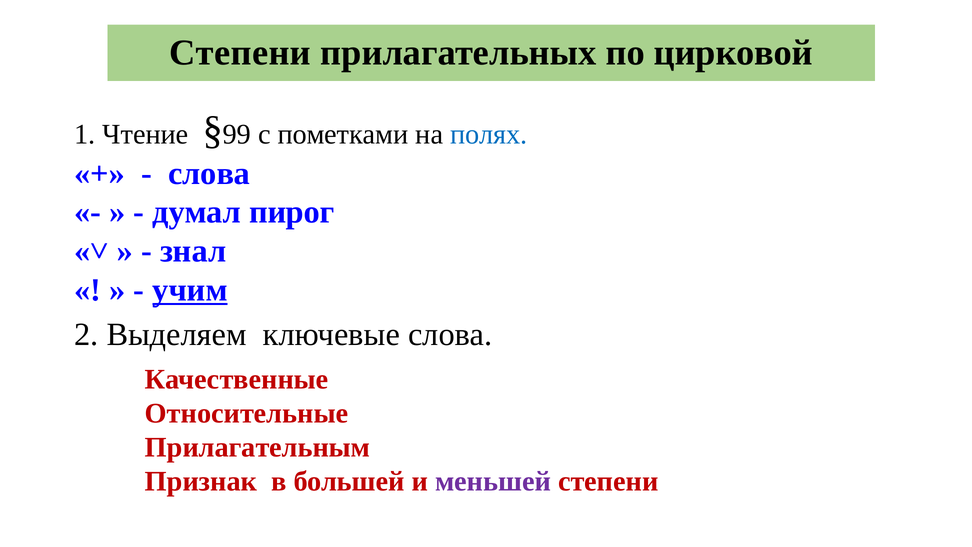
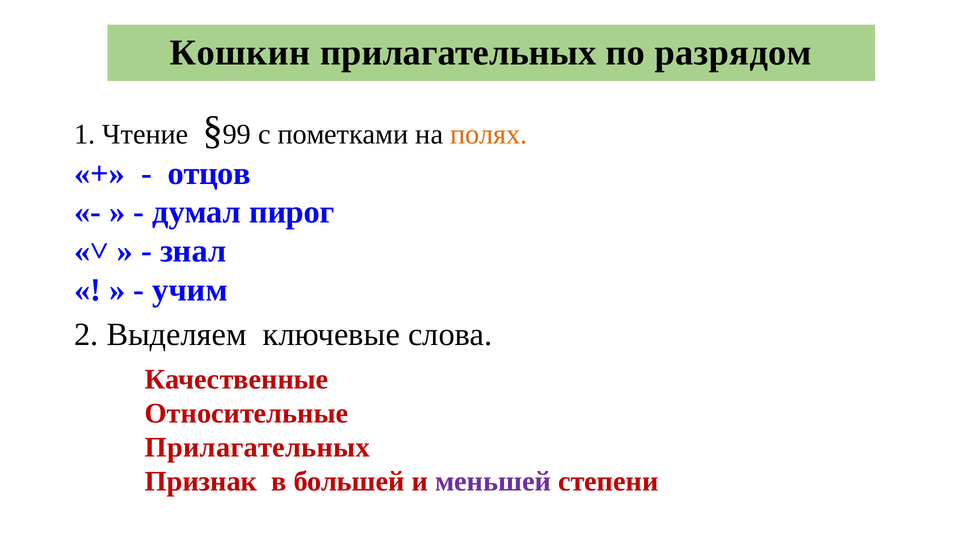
Степени at (240, 53): Степени -> Кошкин
цирковой: цирковой -> разрядом
полях colour: blue -> orange
слова at (209, 173): слова -> отцов
учим underline: present -> none
Прилагательным at (258, 447): Прилагательным -> Прилагательных
